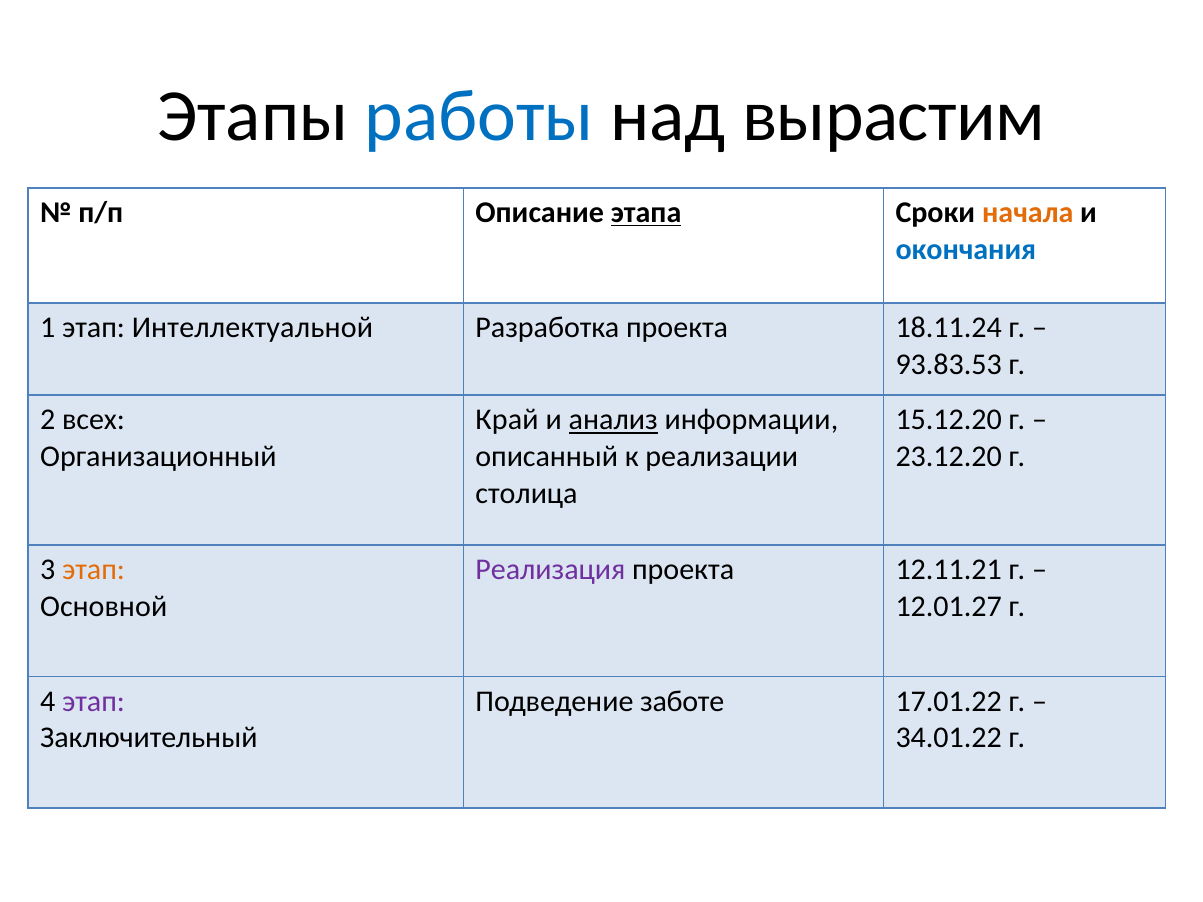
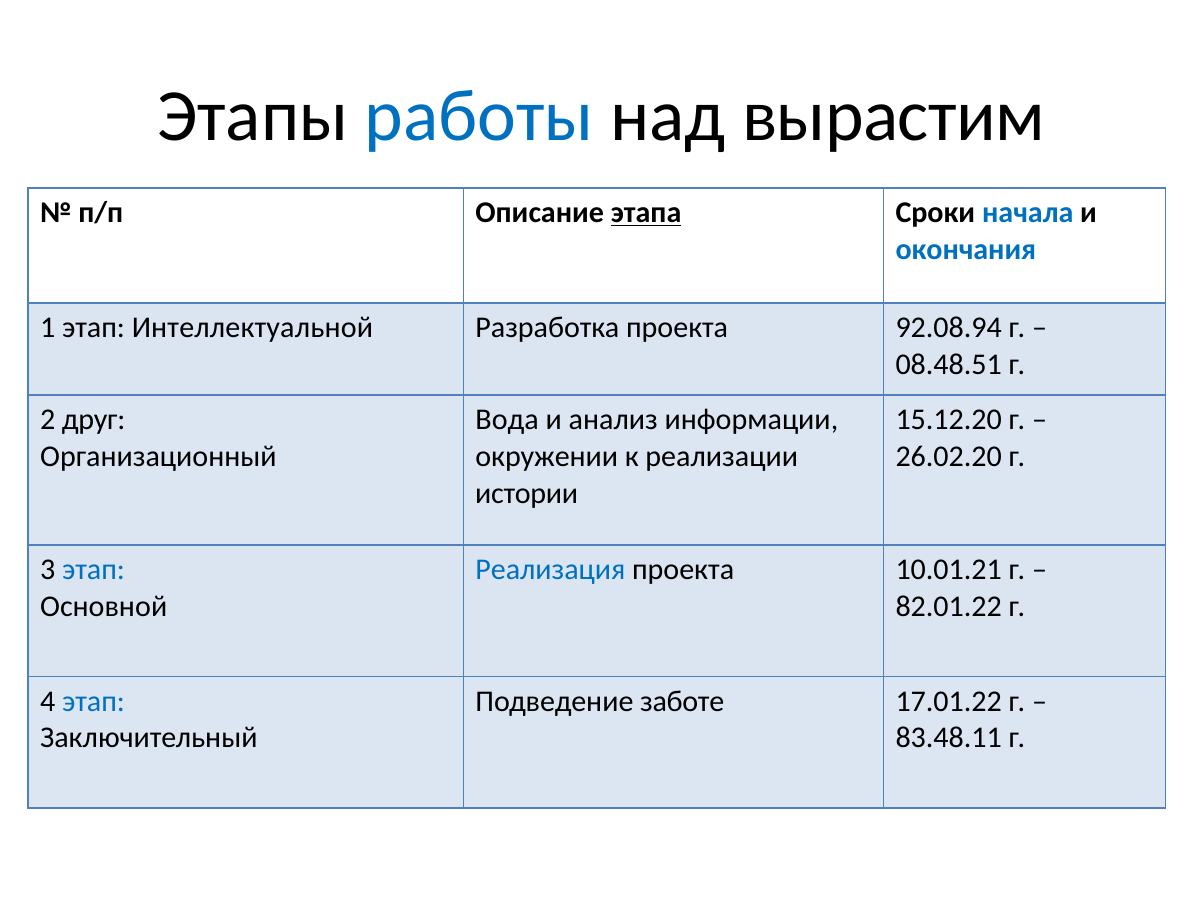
начала colour: orange -> blue
18.11.24: 18.11.24 -> 92.08.94
93.83.53: 93.83.53 -> 08.48.51
всех: всех -> друг
Край: Край -> Вода
анализ underline: present -> none
описанный: описанный -> окружении
23.12.20: 23.12.20 -> 26.02.20
столица: столица -> истории
этап at (93, 570) colour: orange -> blue
Реализация colour: purple -> blue
12.11.21: 12.11.21 -> 10.01.21
12.01.27: 12.01.27 -> 82.01.22
этап at (93, 701) colour: purple -> blue
34.01.22: 34.01.22 -> 83.48.11
